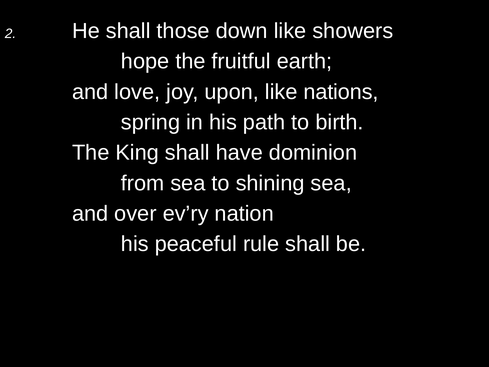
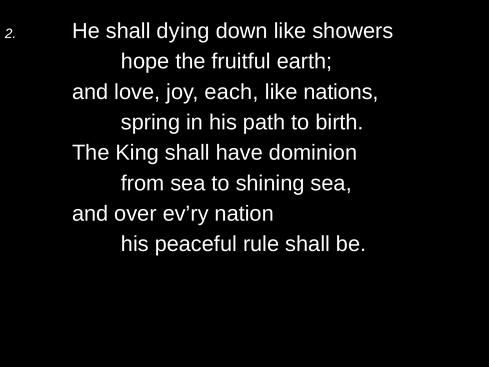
those: those -> dying
upon: upon -> each
